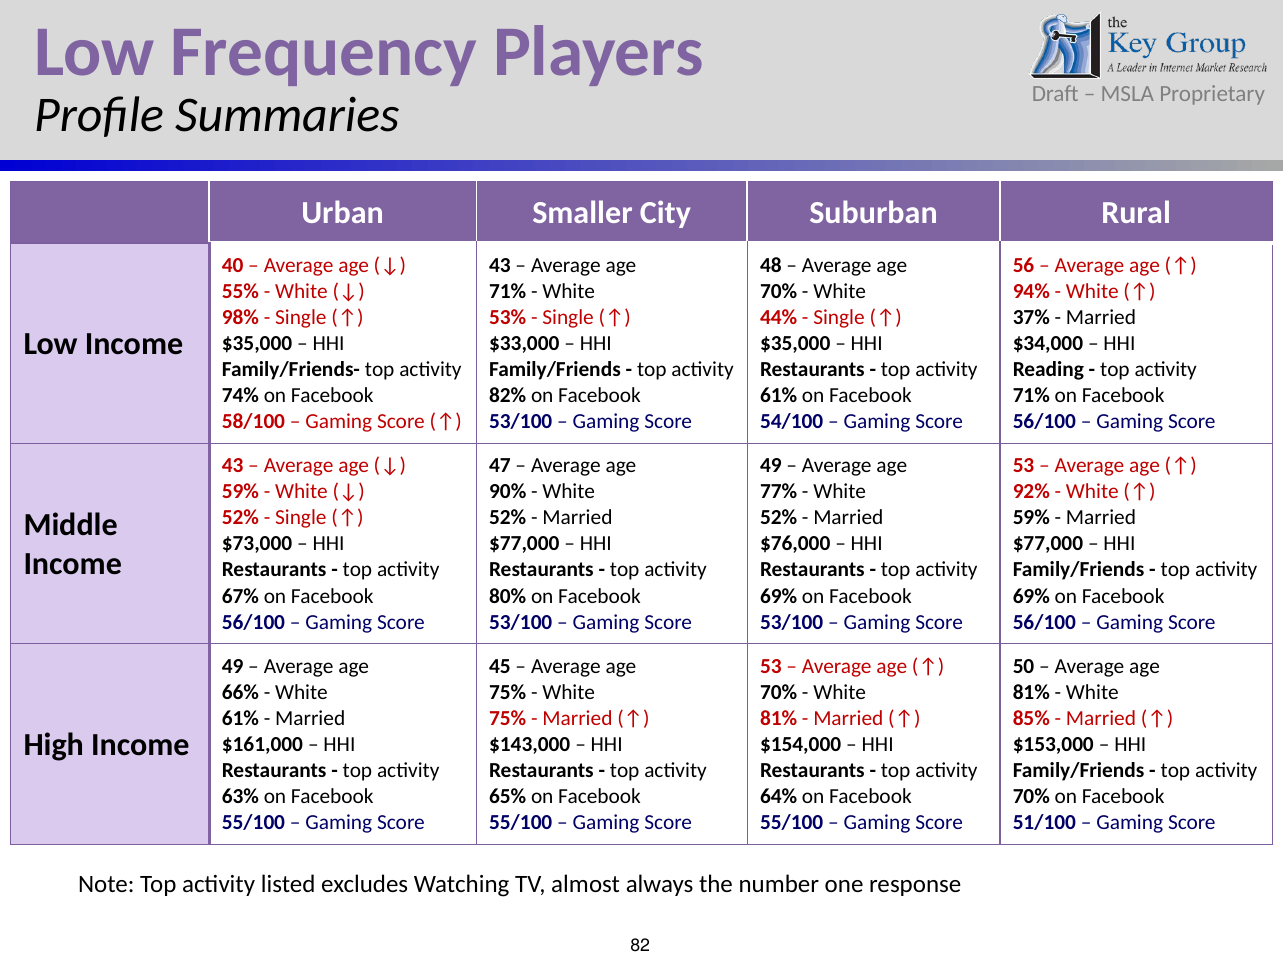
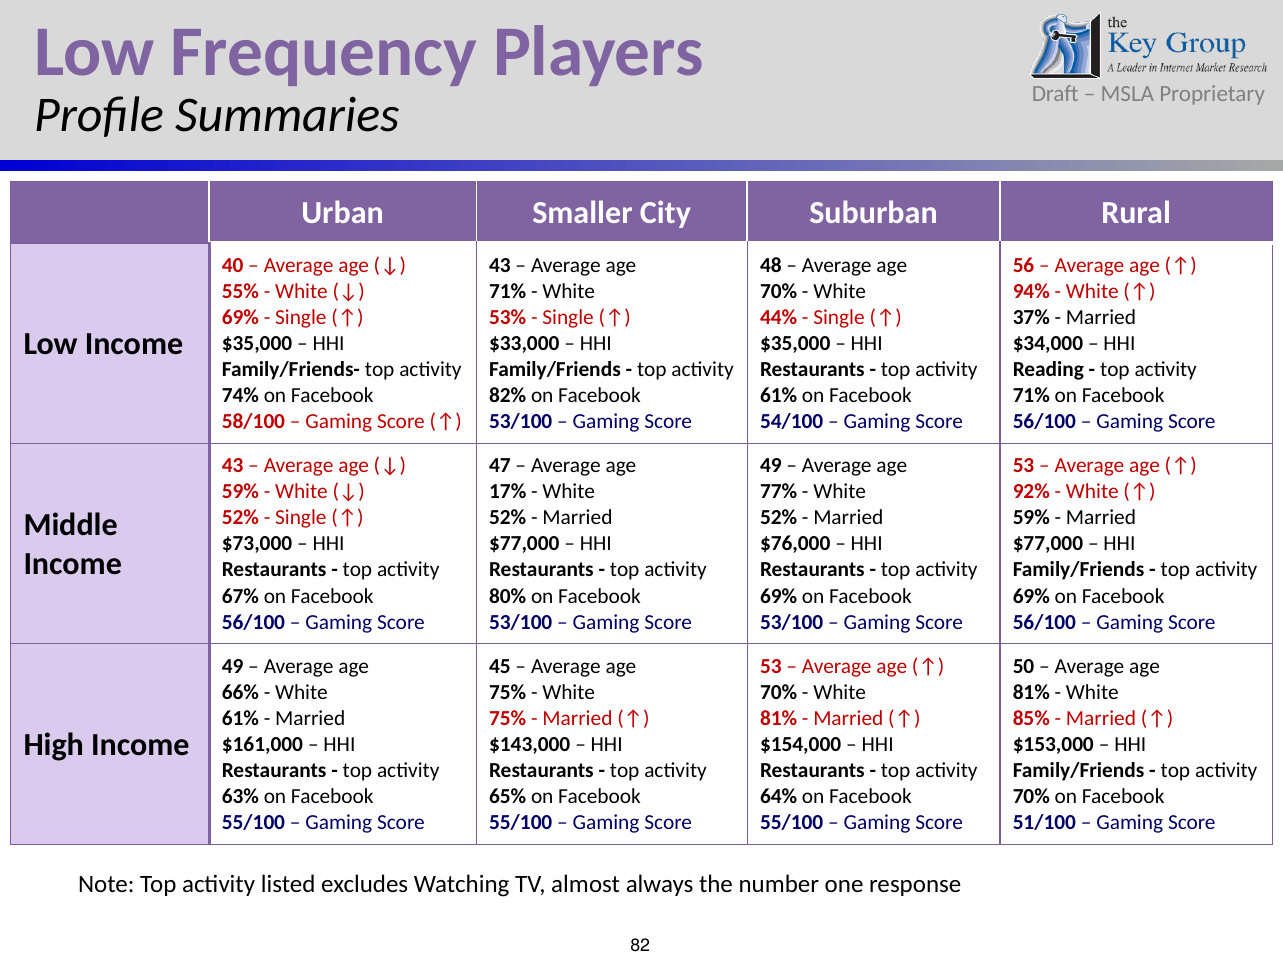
98% at (240, 317): 98% -> 69%
90%: 90% -> 17%
